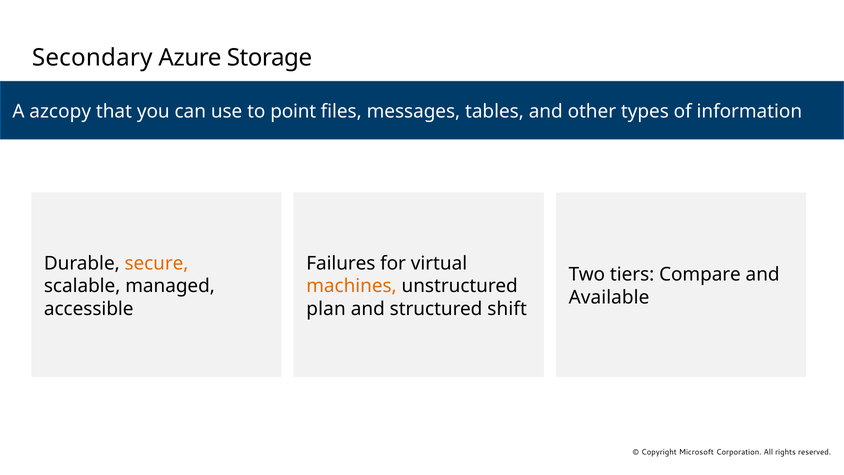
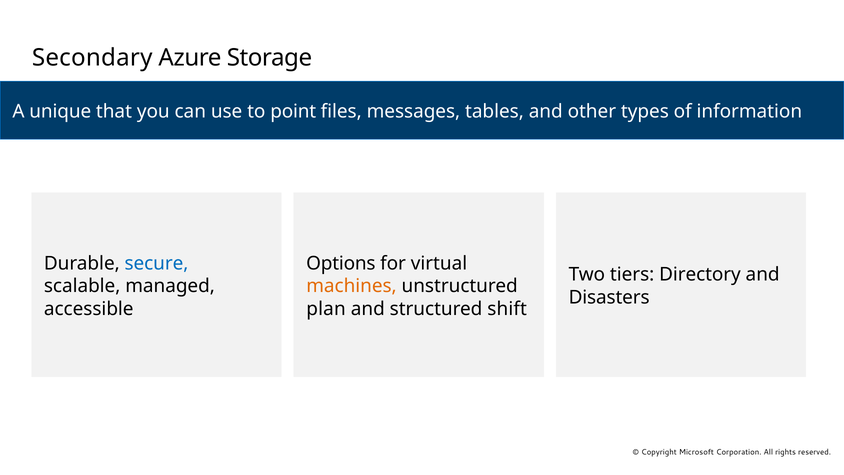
azcopy: azcopy -> unique
secure colour: orange -> blue
Failures: Failures -> Options
Compare: Compare -> Directory
Available: Available -> Disasters
